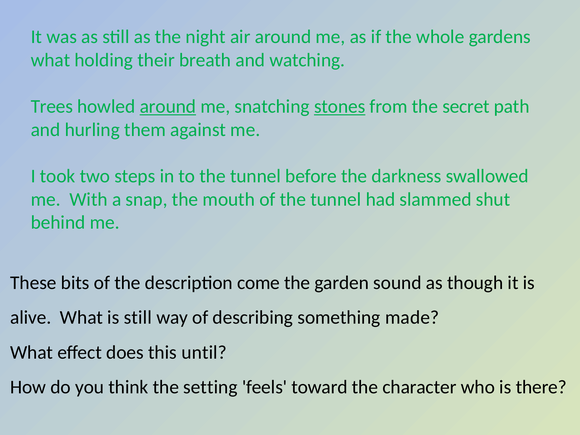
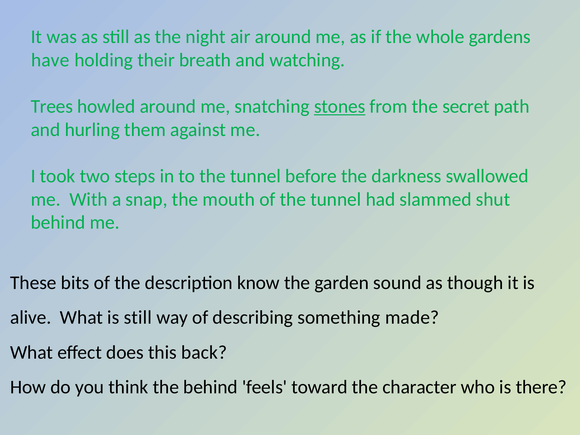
what at (51, 60): what -> have
around at (168, 106) underline: present -> none
come: come -> know
until: until -> back
the setting: setting -> behind
